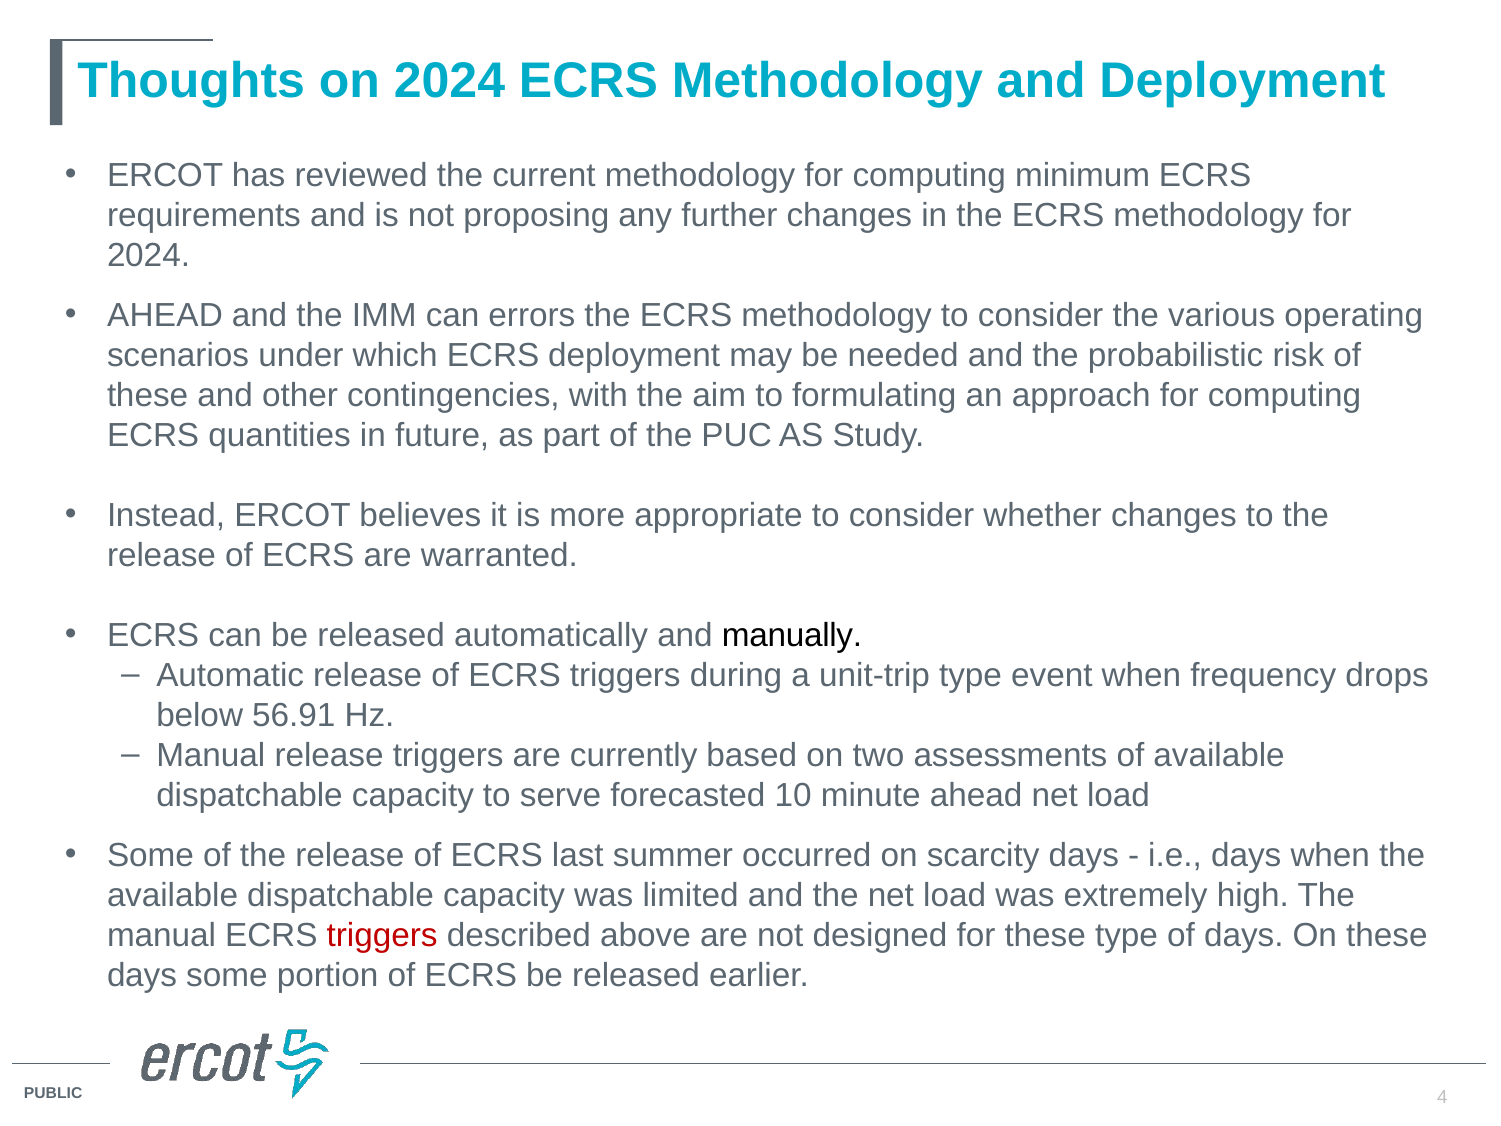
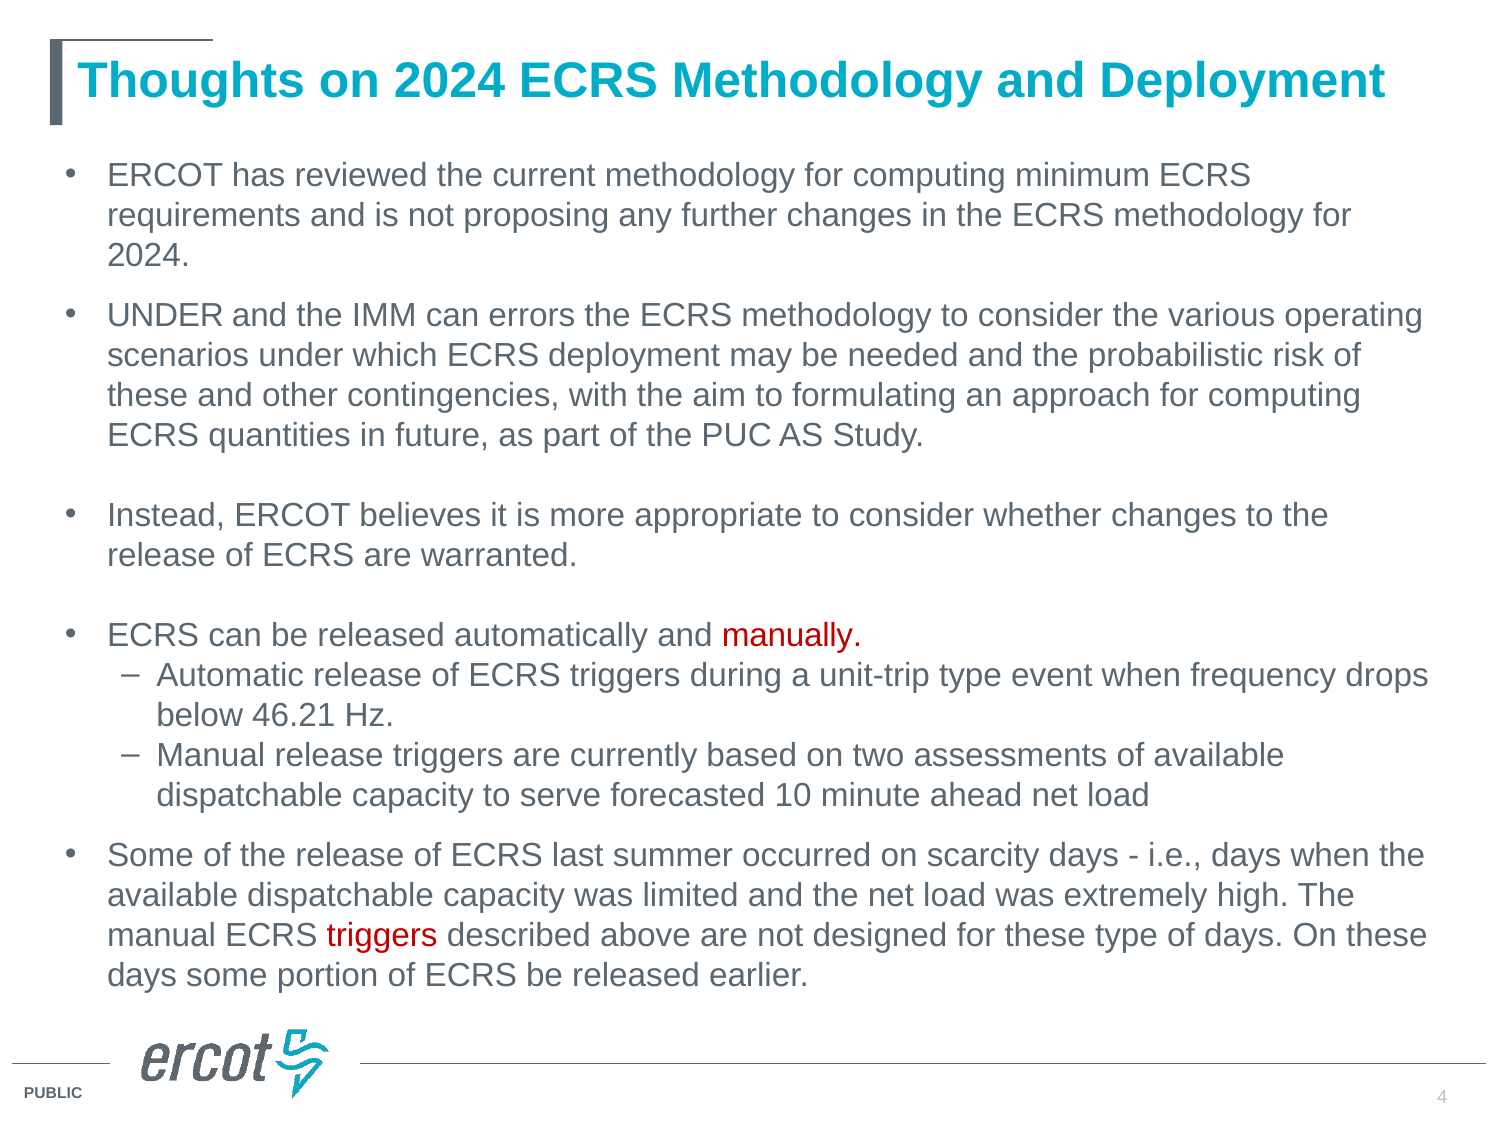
AHEAD at (165, 315): AHEAD -> UNDER
manually colour: black -> red
56.91: 56.91 -> 46.21
